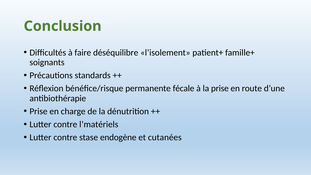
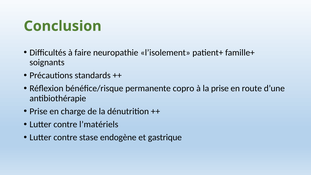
déséquilibre: déséquilibre -> neuropathie
fécale: fécale -> copro
cutanées: cutanées -> gastrique
